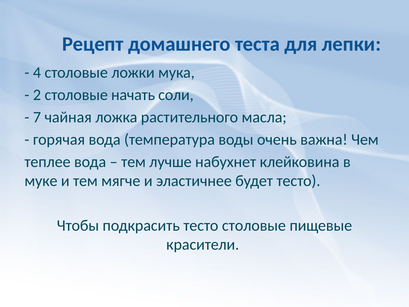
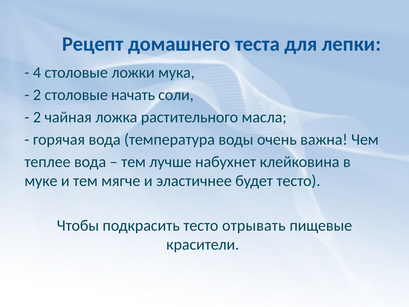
7 at (37, 117): 7 -> 2
тесто столовые: столовые -> отрывать
